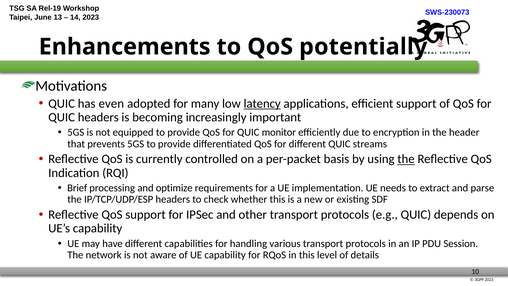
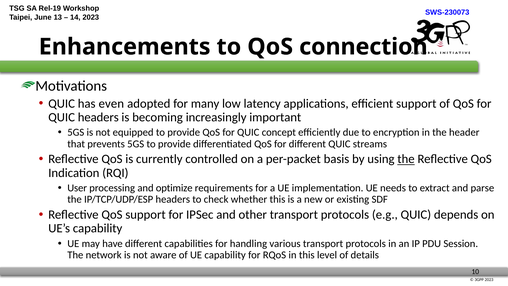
potentially: potentially -> connection
latency underline: present -> none
monitor: monitor -> concept
Brief: Brief -> User
